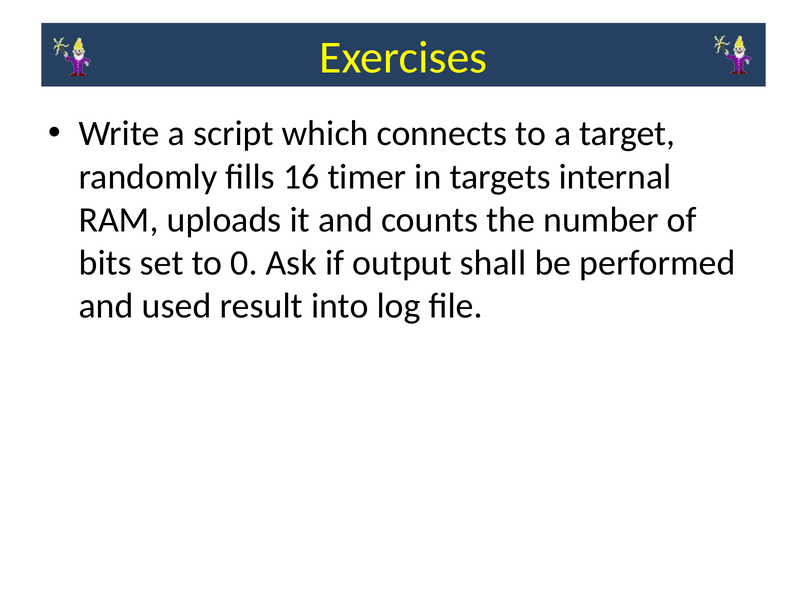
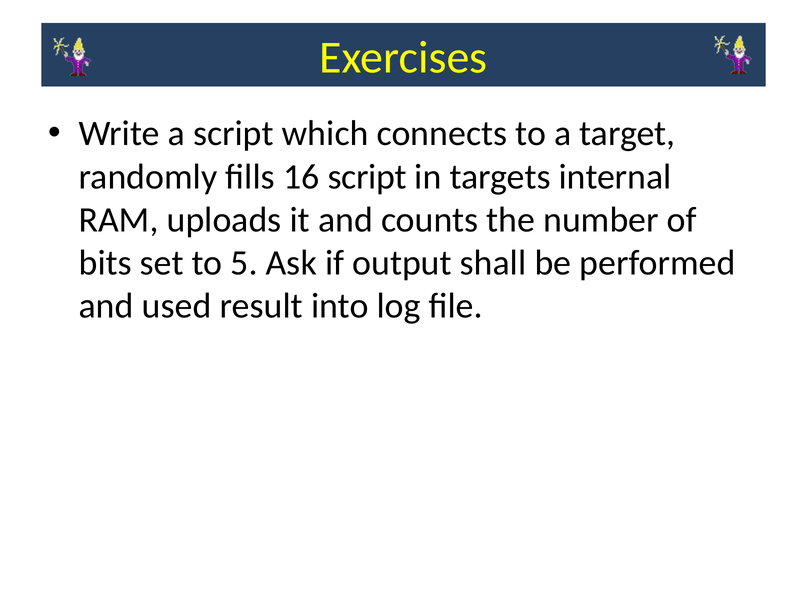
16 timer: timer -> script
0: 0 -> 5
